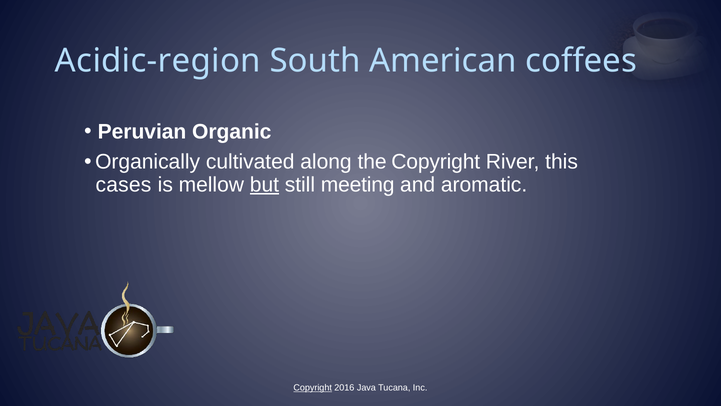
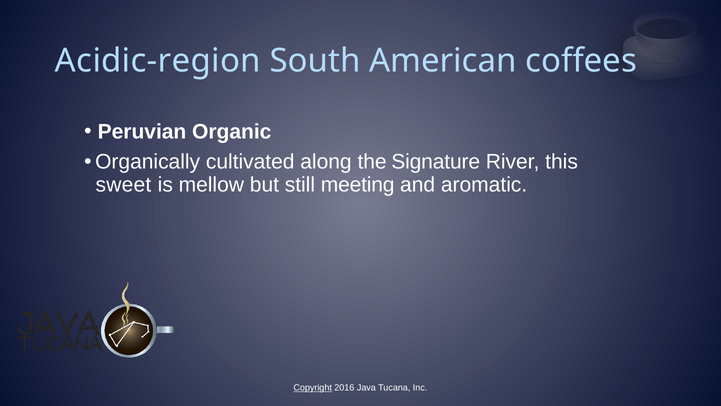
the Copyright: Copyright -> Signature
cases: cases -> sweet
but underline: present -> none
